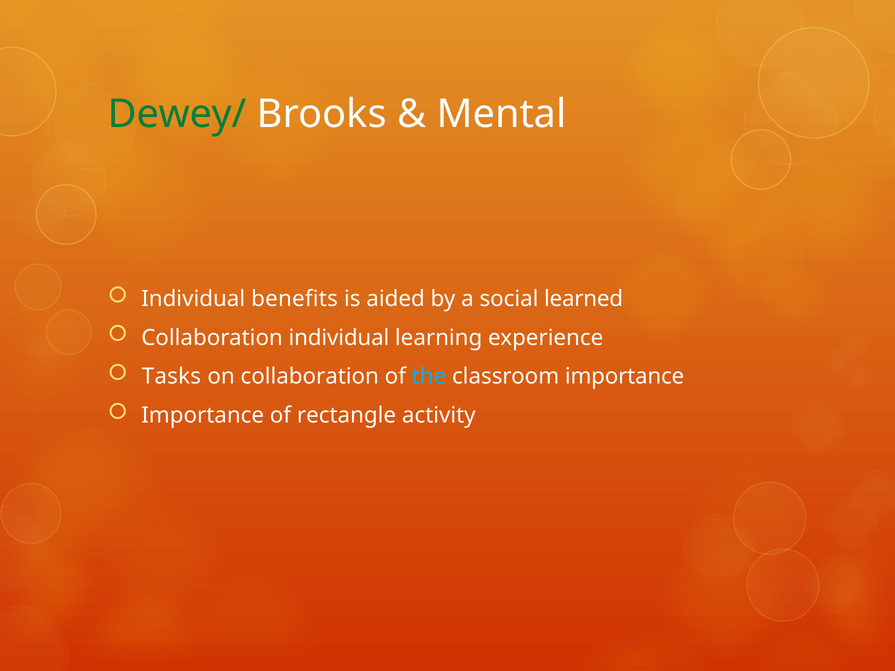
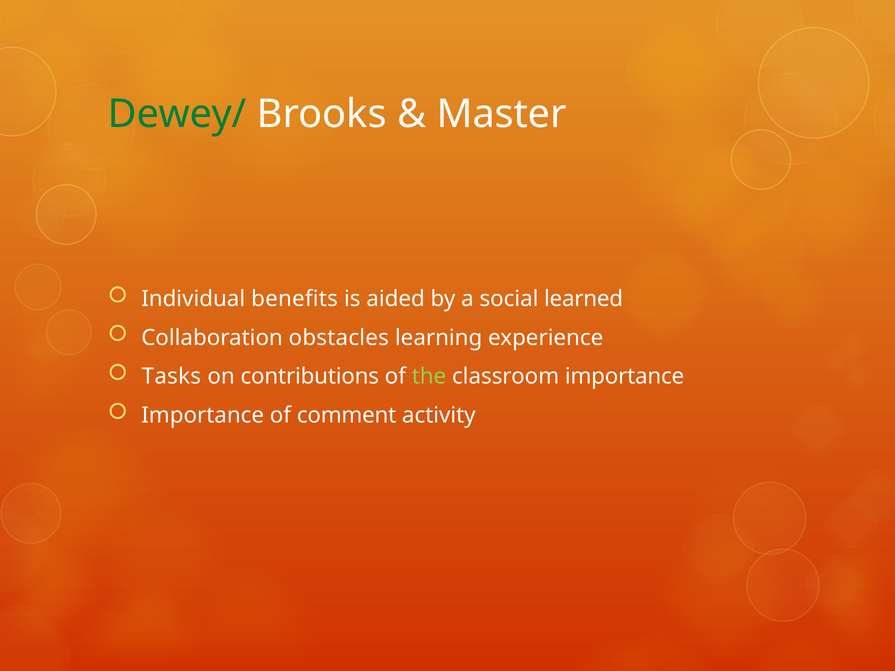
Mental: Mental -> Master
Collaboration individual: individual -> obstacles
on collaboration: collaboration -> contributions
the colour: light blue -> light green
rectangle: rectangle -> comment
